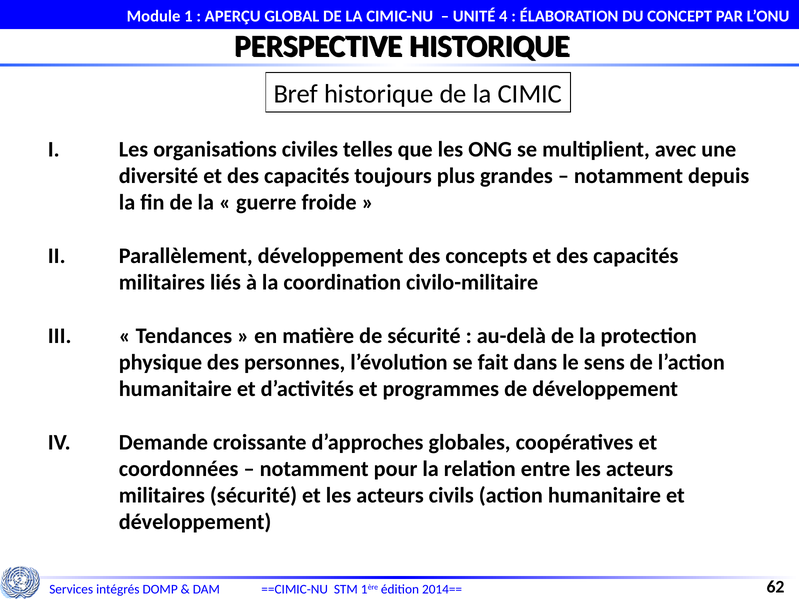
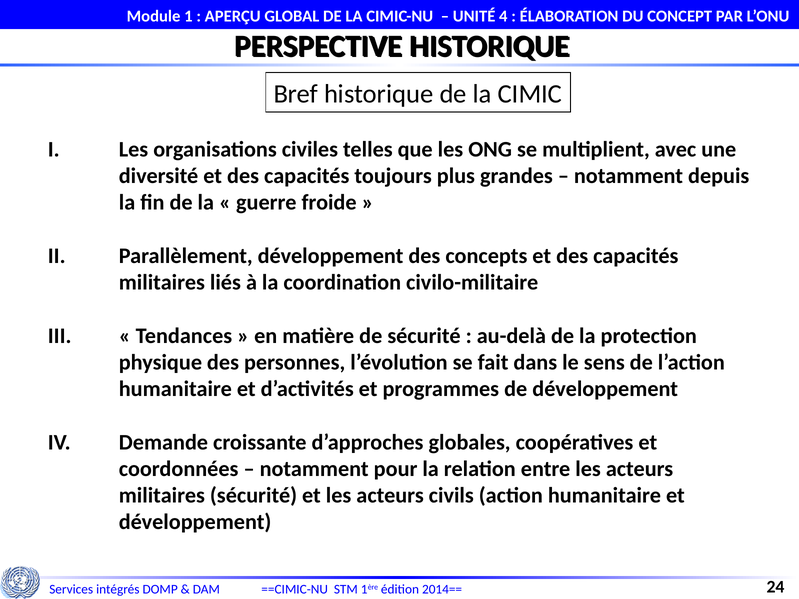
62: 62 -> 24
